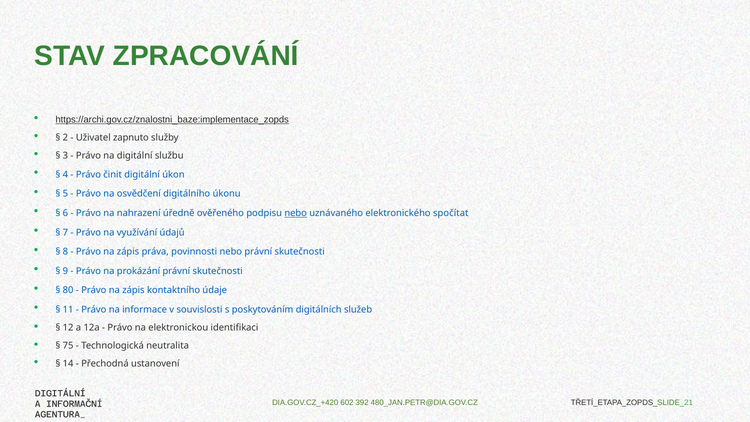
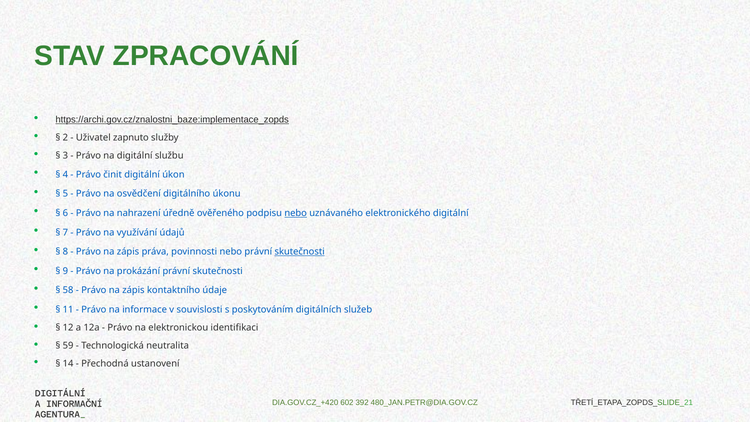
elektronického spočítat: spočítat -> digitální
skutečnosti at (300, 252) underline: none -> present
80: 80 -> 58
75: 75 -> 59
